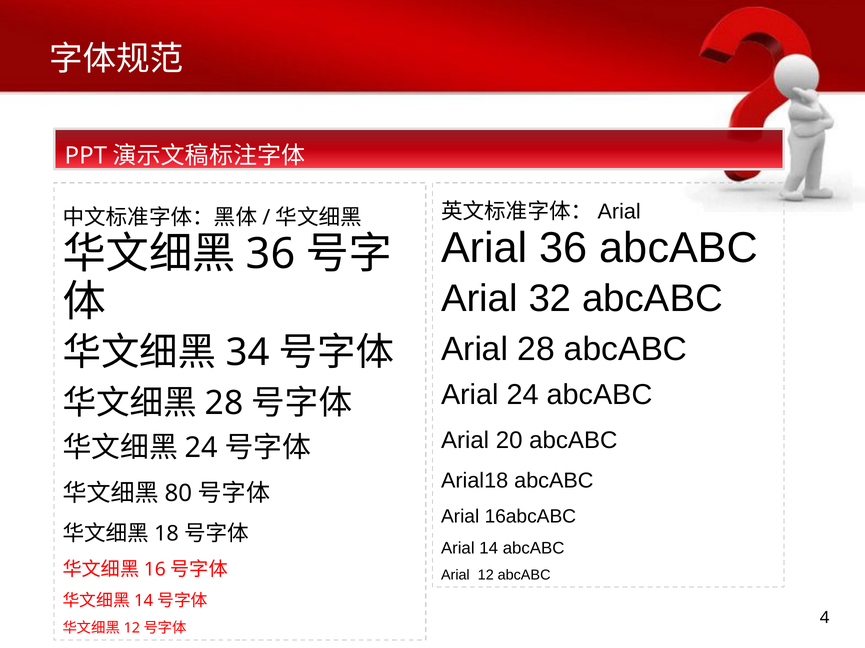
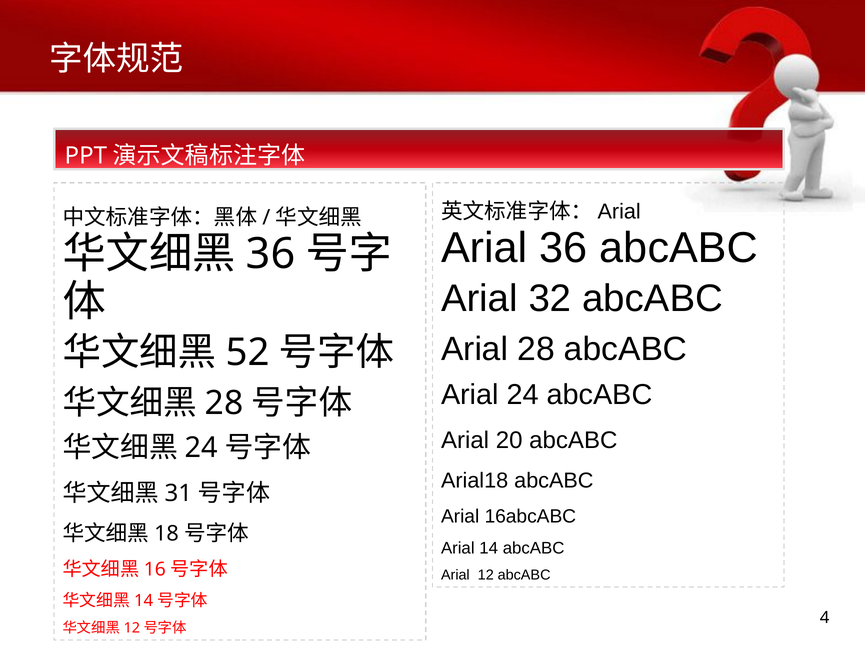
34: 34 -> 52
80: 80 -> 31
